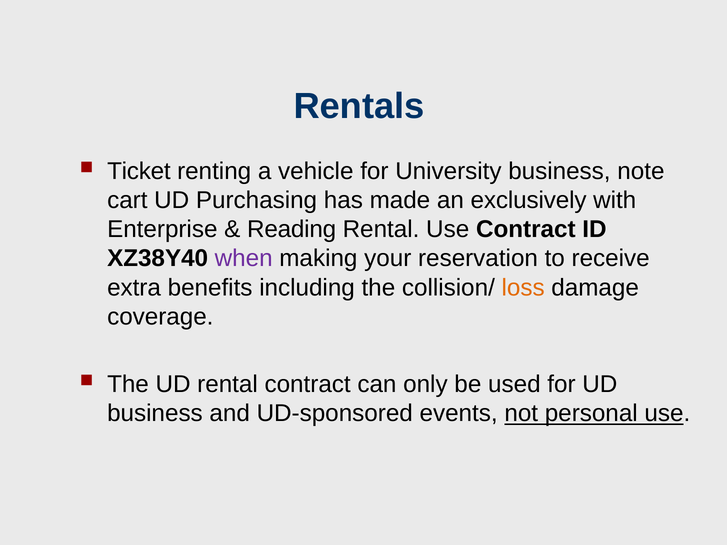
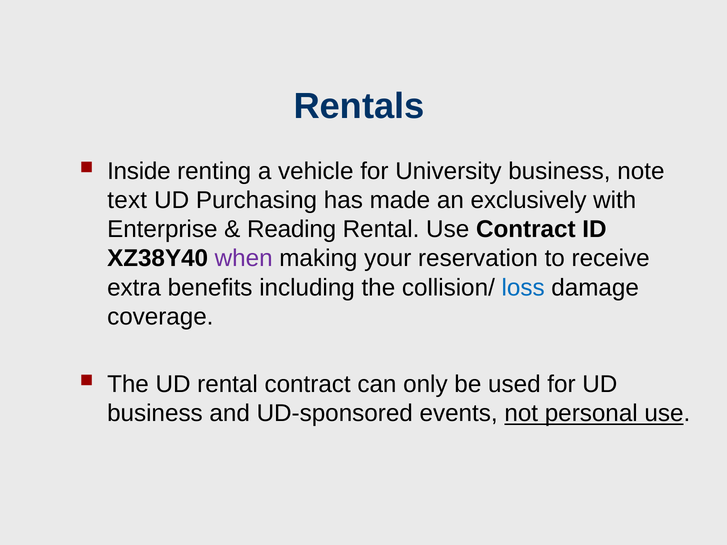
Ticket: Ticket -> Inside
cart: cart -> text
loss colour: orange -> blue
